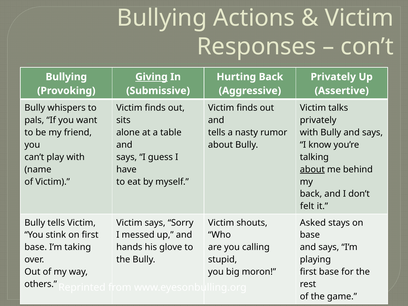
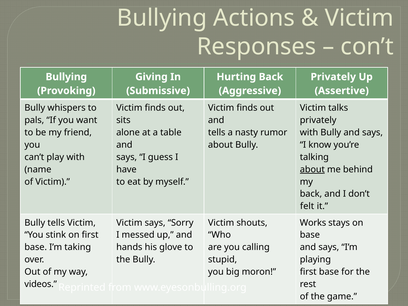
Giving underline: present -> none
Asked: Asked -> Works
others: others -> videos
